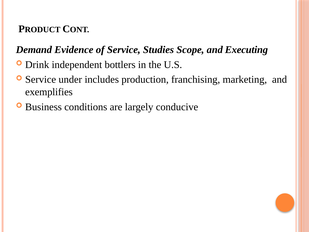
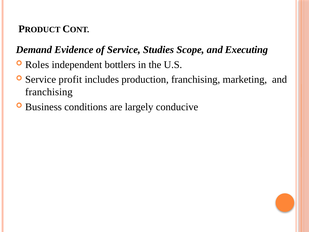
Drink: Drink -> Roles
under: under -> profit
exemplifies at (49, 92): exemplifies -> franchising
